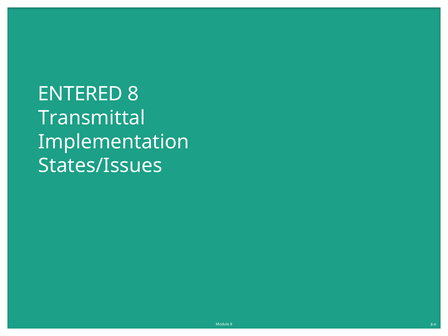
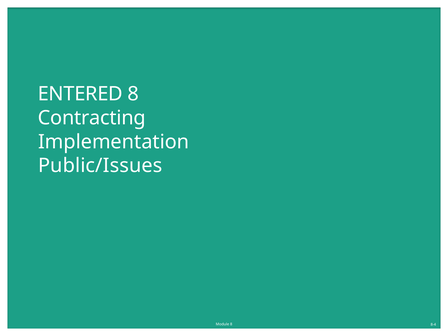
Transmittal: Transmittal -> Contracting
States/Issues: States/Issues -> Public/Issues
